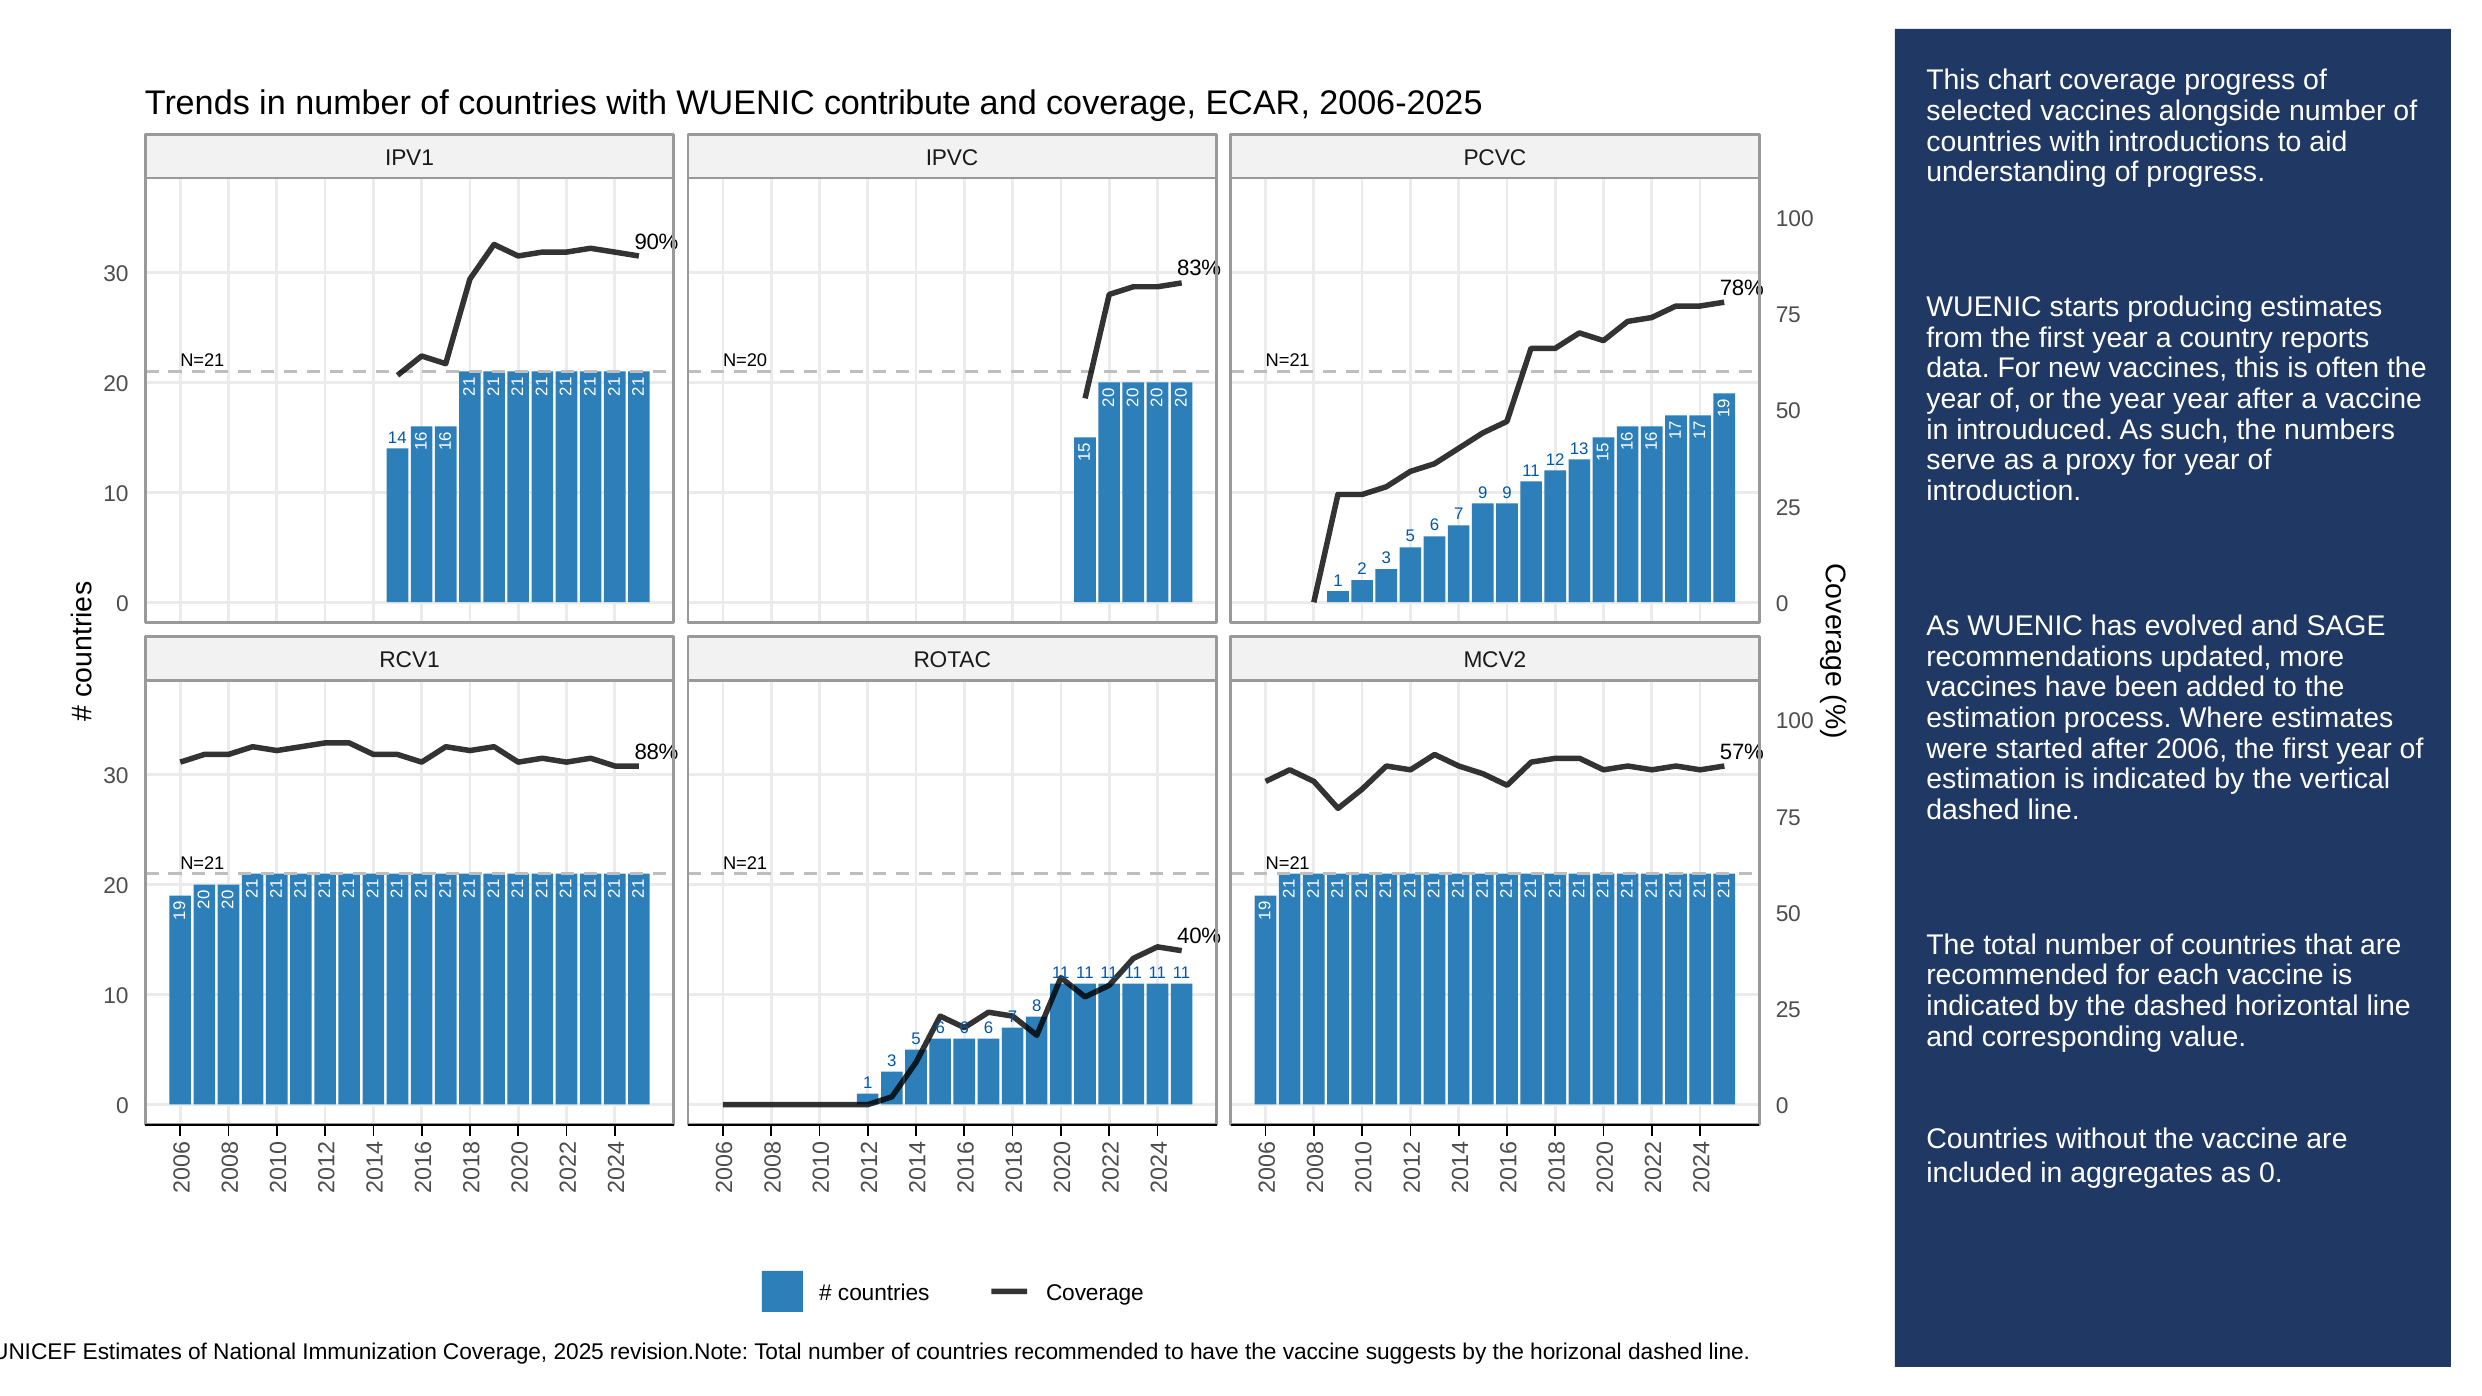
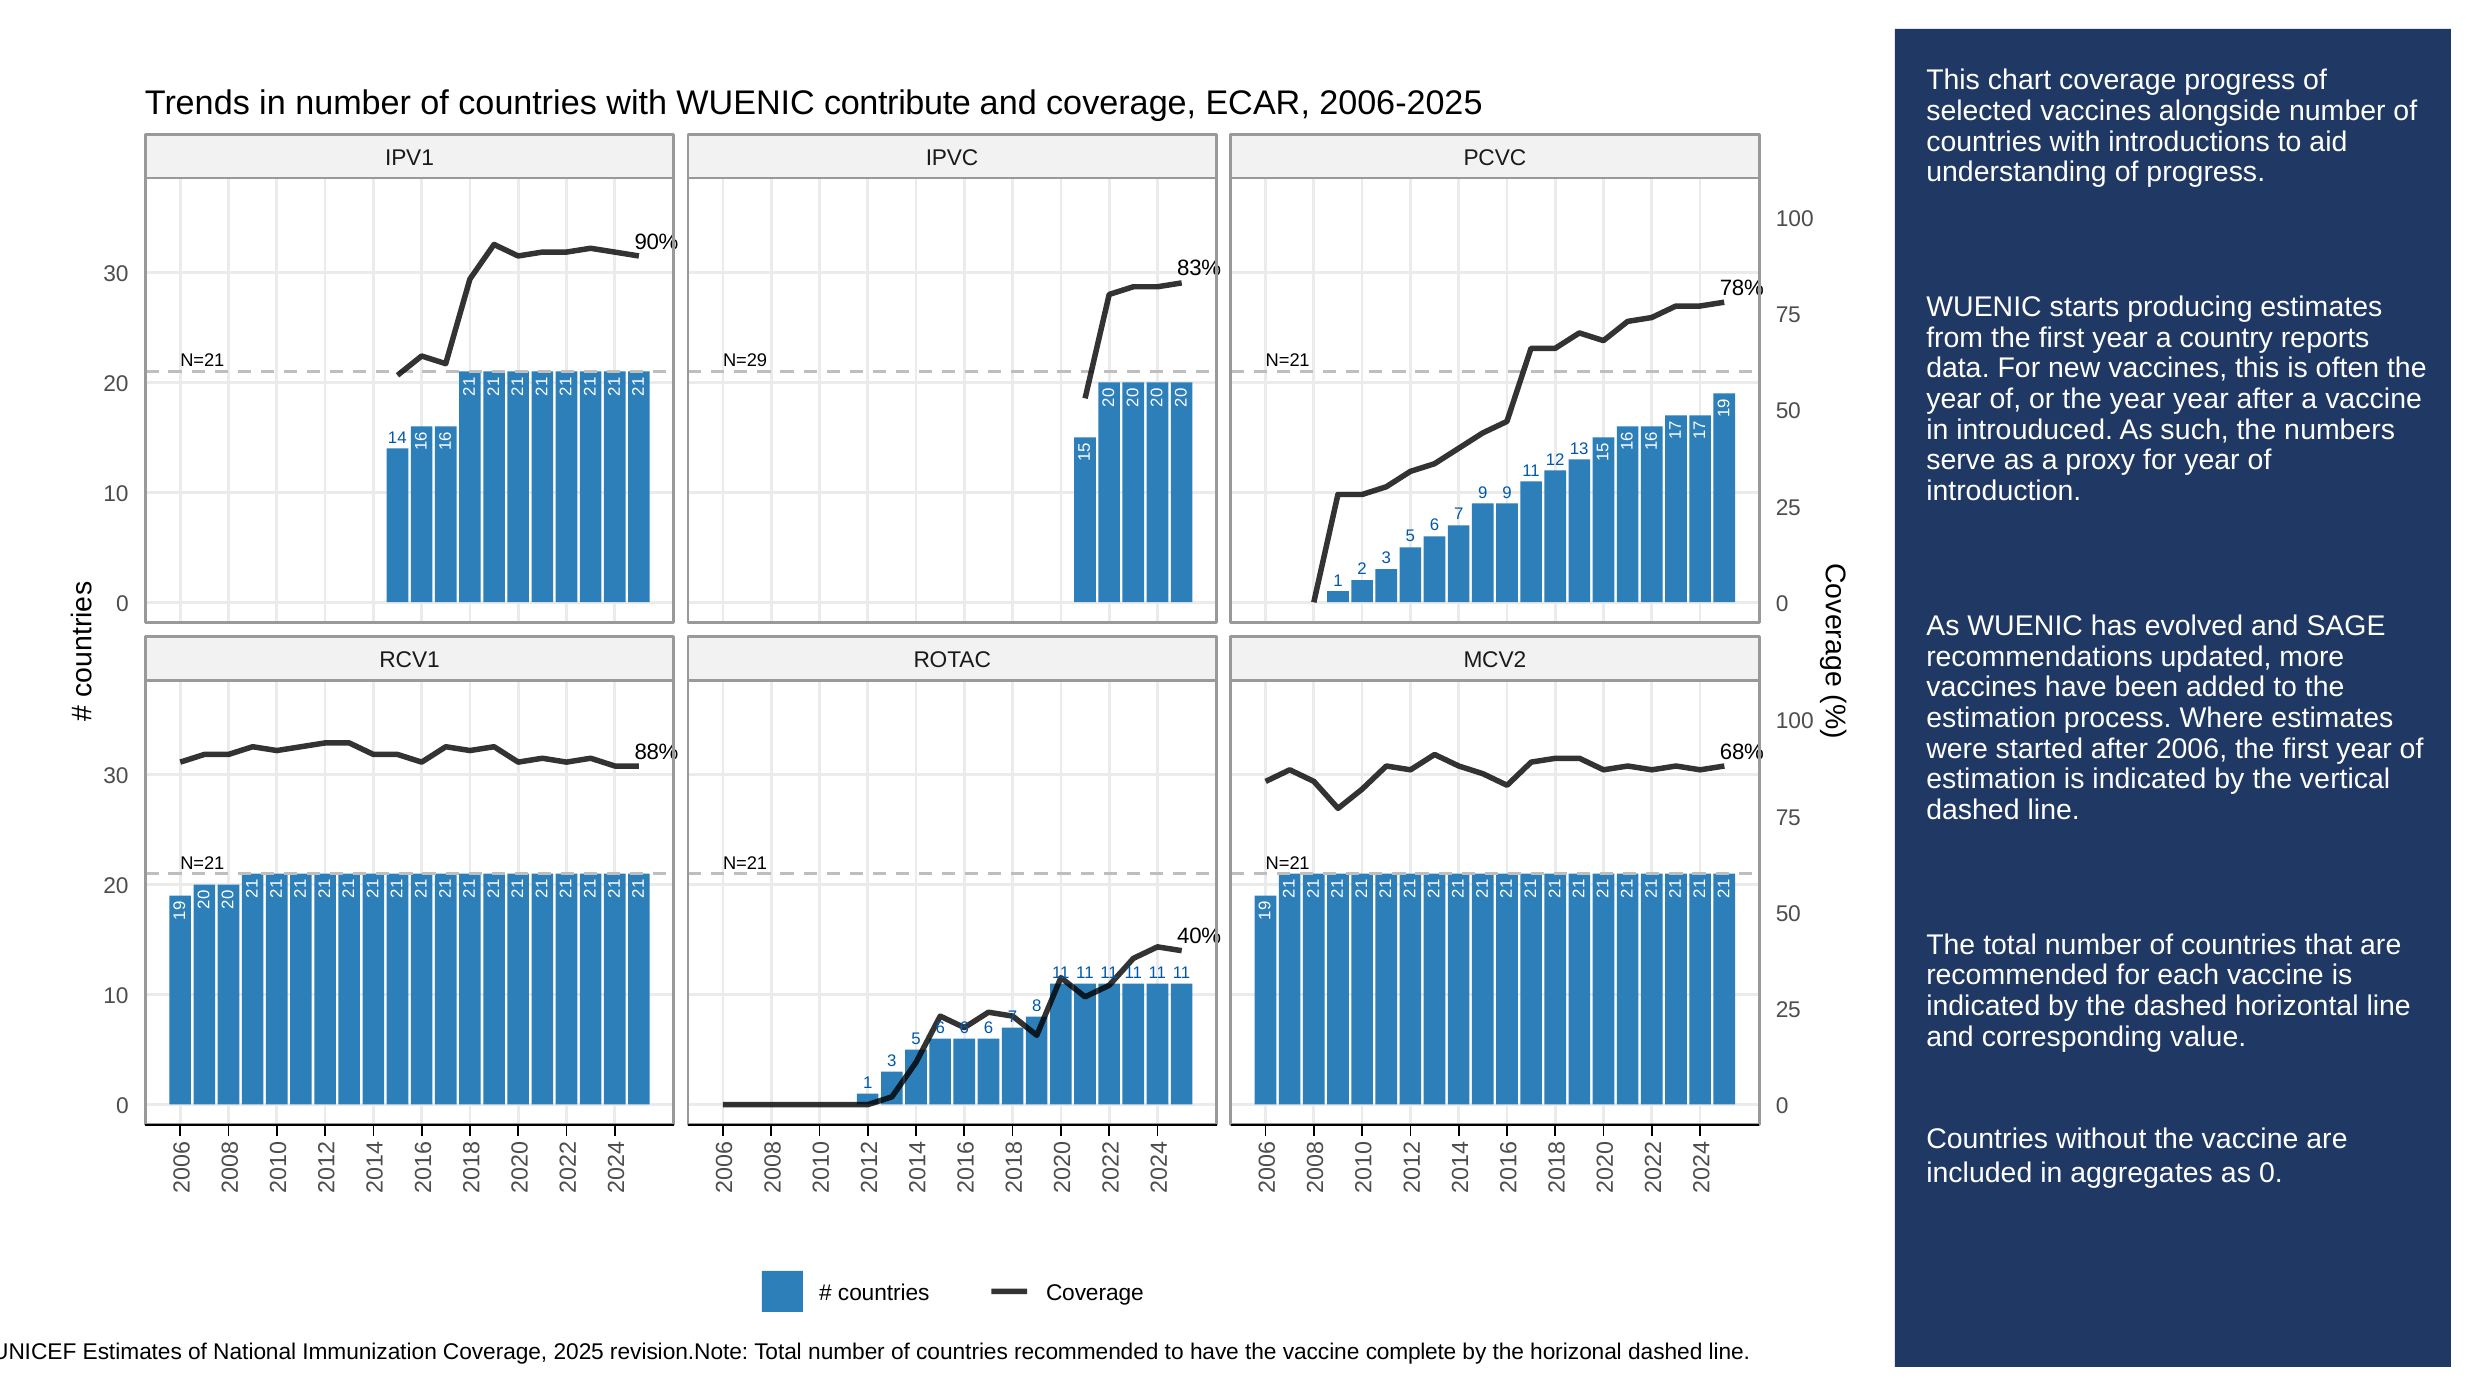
N=20: N=20 -> N=29
57%: 57% -> 68%
suggests: suggests -> complete
